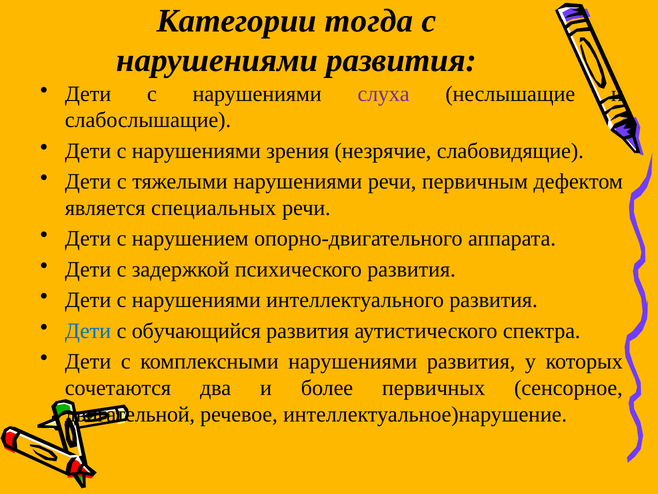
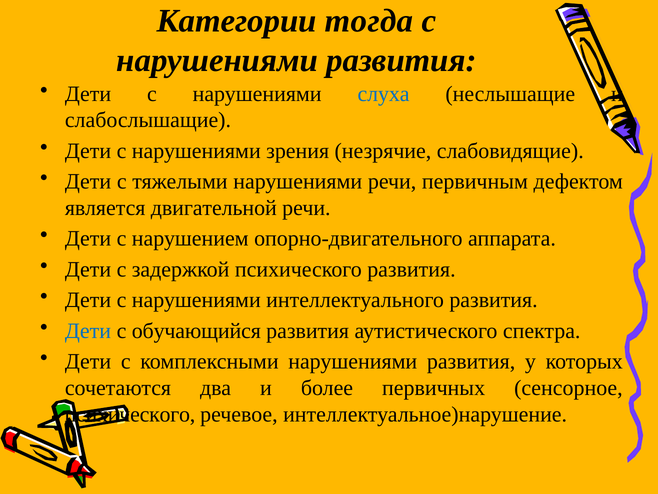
слуха colour: purple -> blue
специальных: специальных -> двигательной
двигательной at (130, 414): двигательной -> психического
